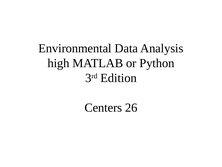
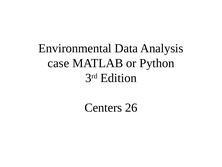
high: high -> case
